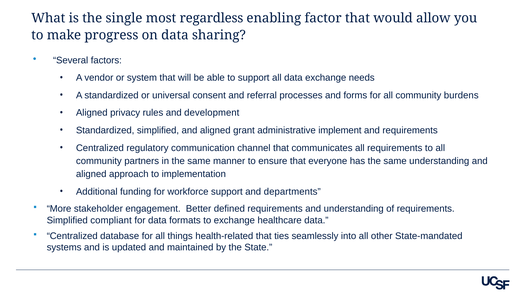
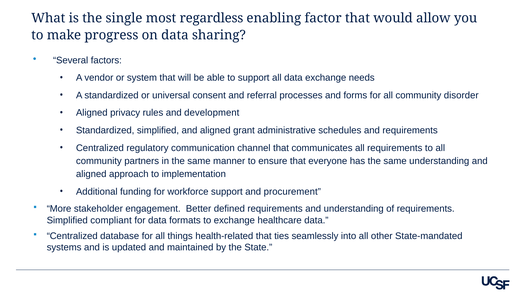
burdens: burdens -> disorder
implement: implement -> schedules
departments: departments -> procurement
